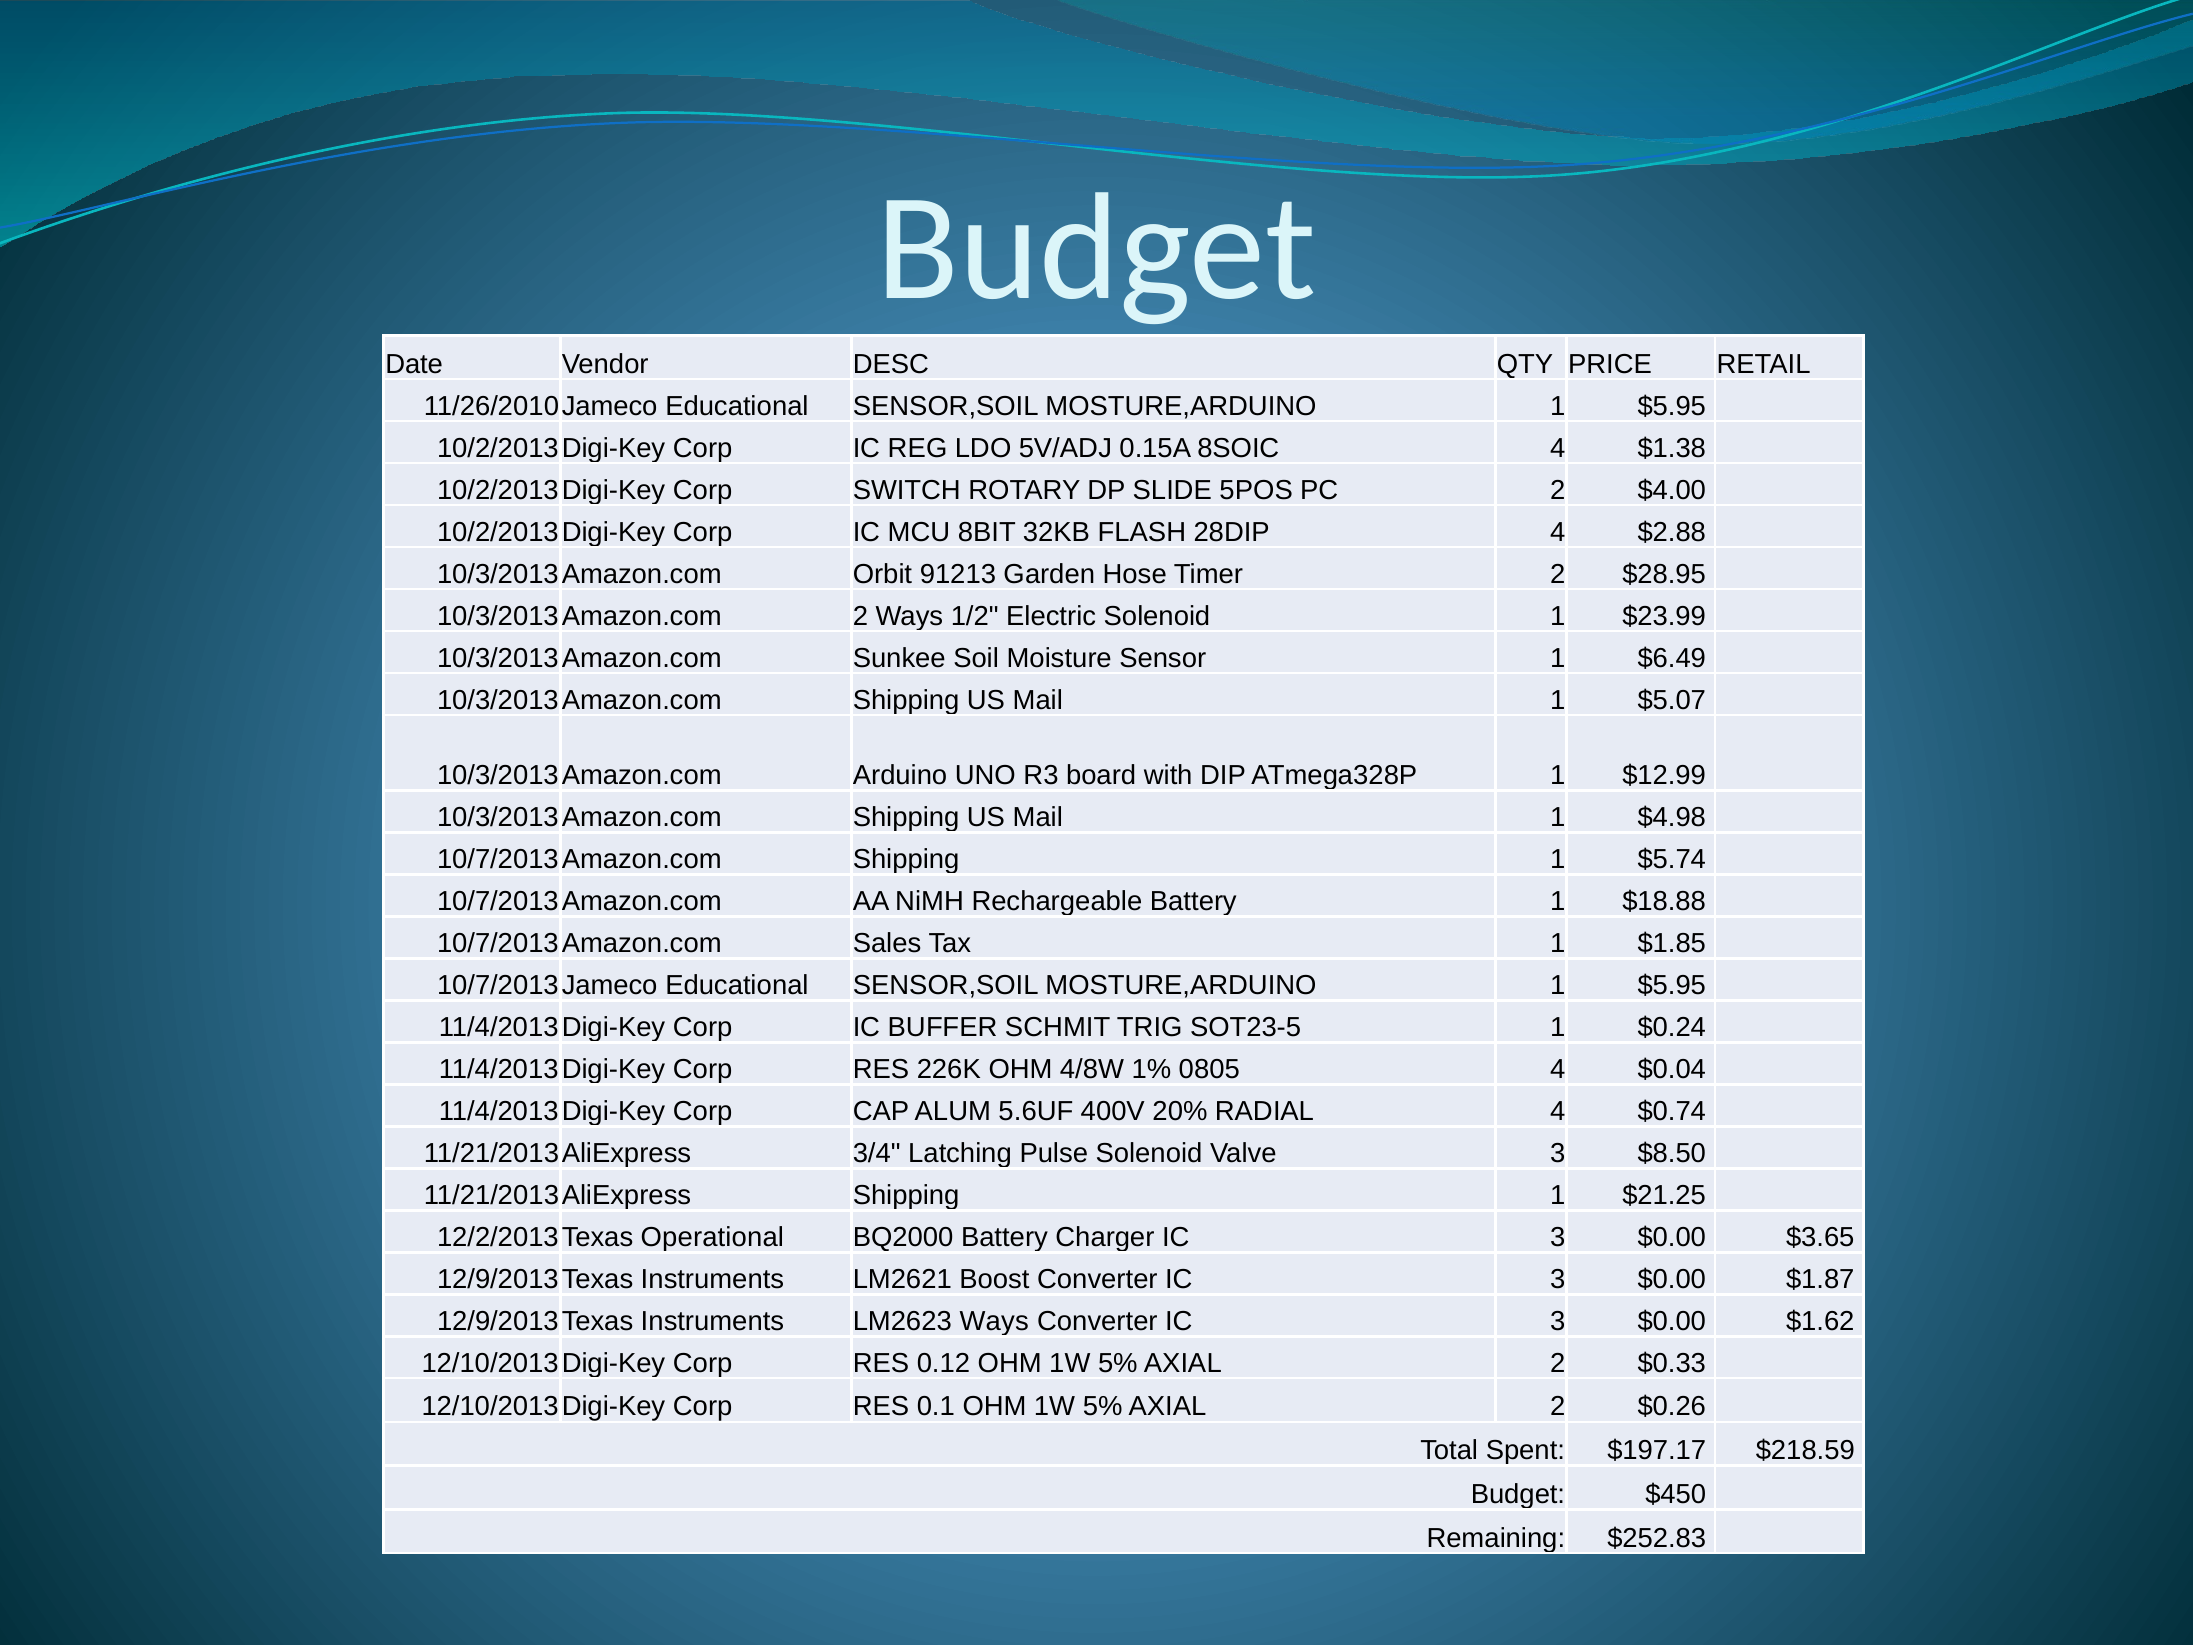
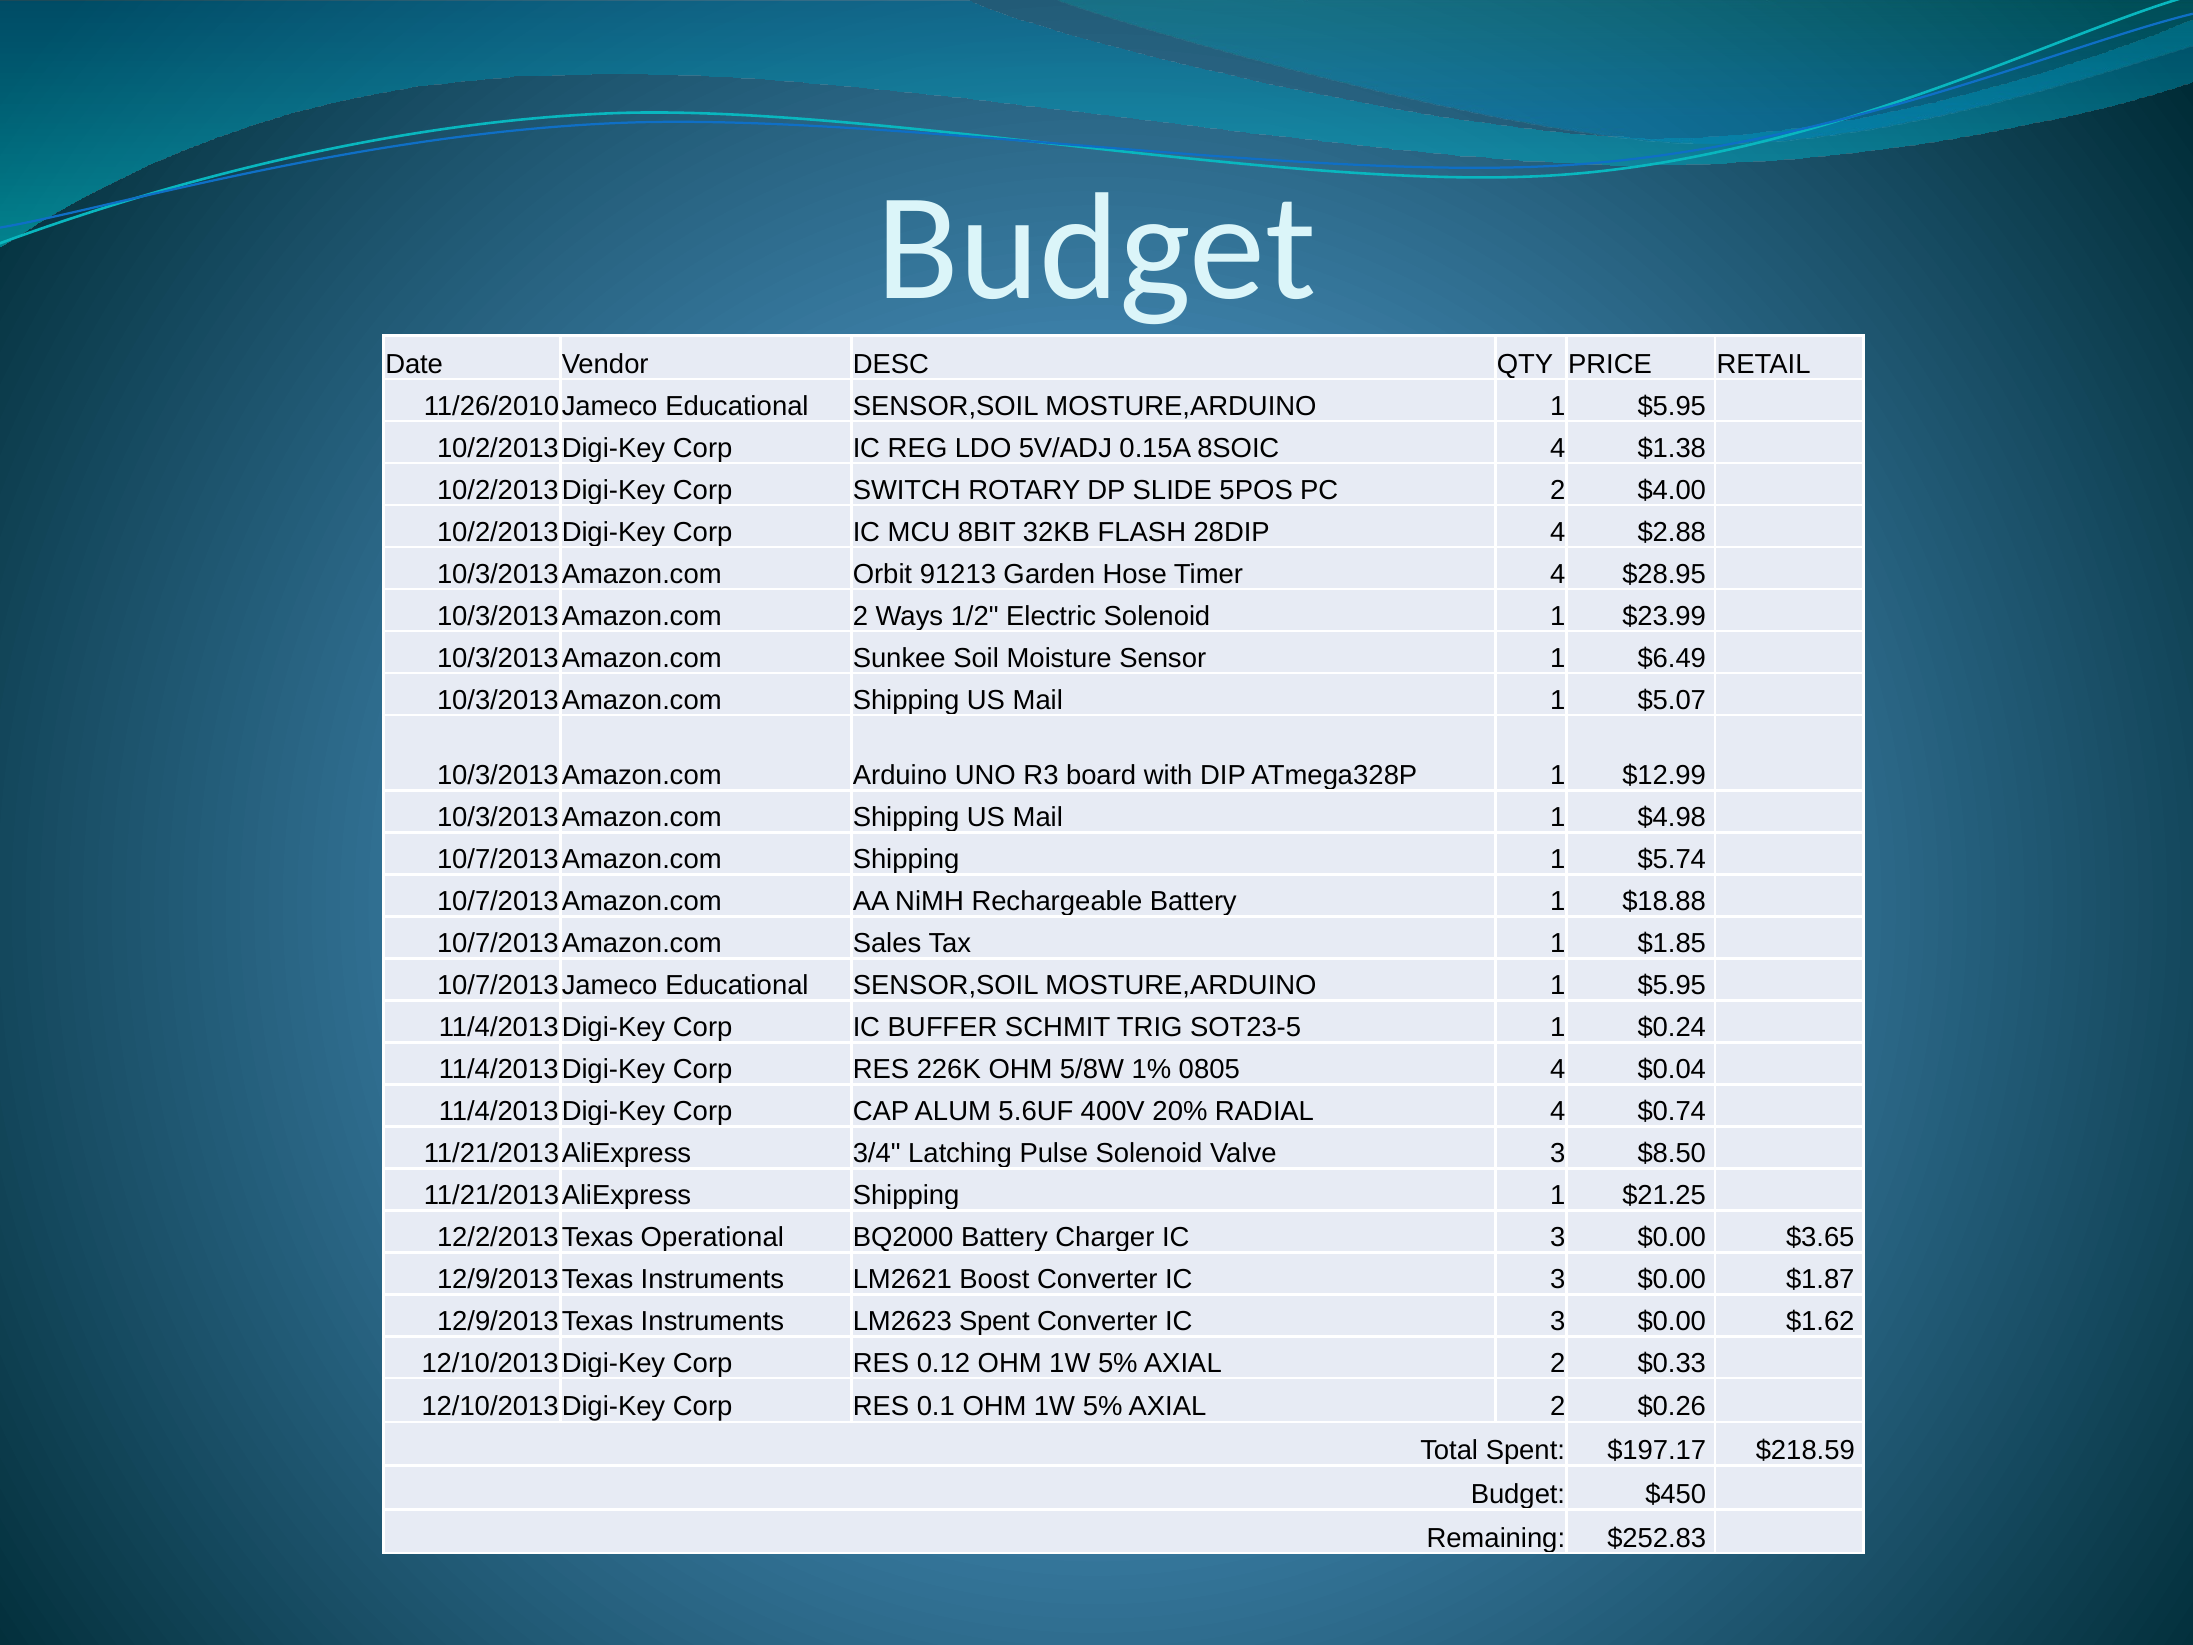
Timer 2: 2 -> 4
4/8W: 4/8W -> 5/8W
LM2623 Ways: Ways -> Spent
